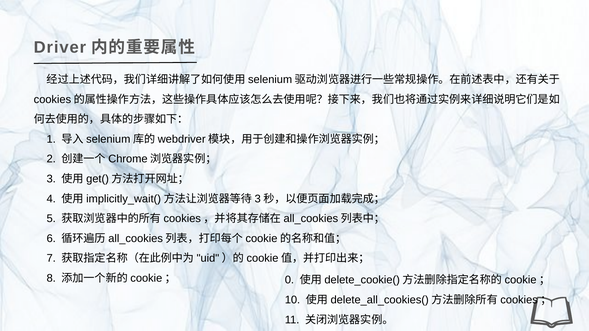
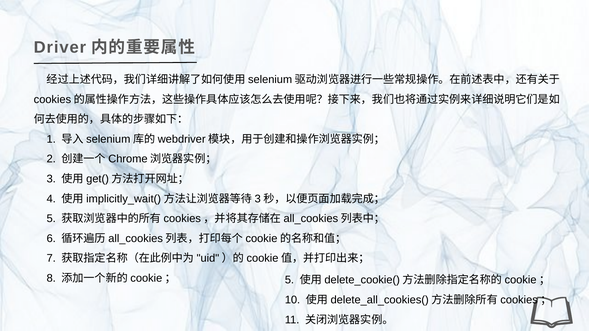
0 at (289, 280): 0 -> 5
